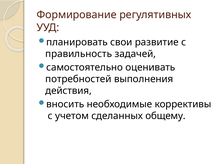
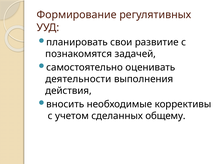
правильность: правильность -> познакомятся
потребностей: потребностей -> деятельности
